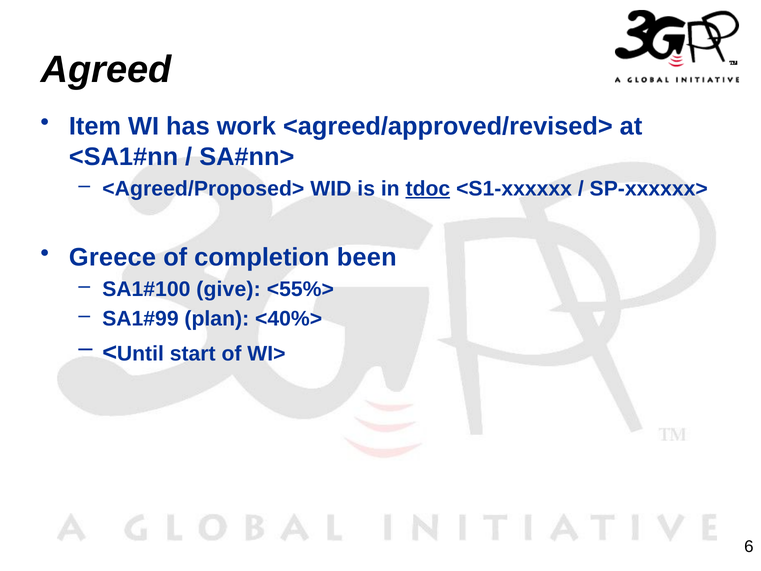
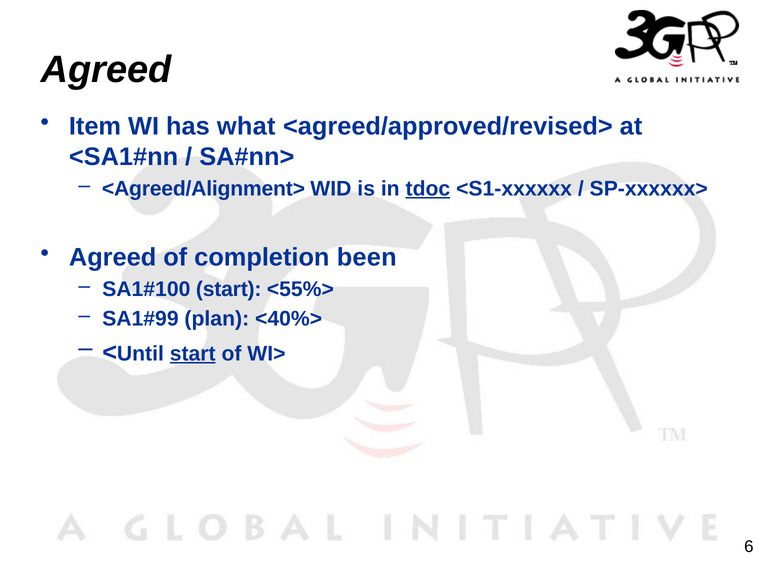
work: work -> what
<Agreed/Proposed>: <Agreed/Proposed> -> <Agreed/Alignment>
Greece at (113, 257): Greece -> Agreed
give at (229, 289): give -> start
start at (193, 353) underline: none -> present
